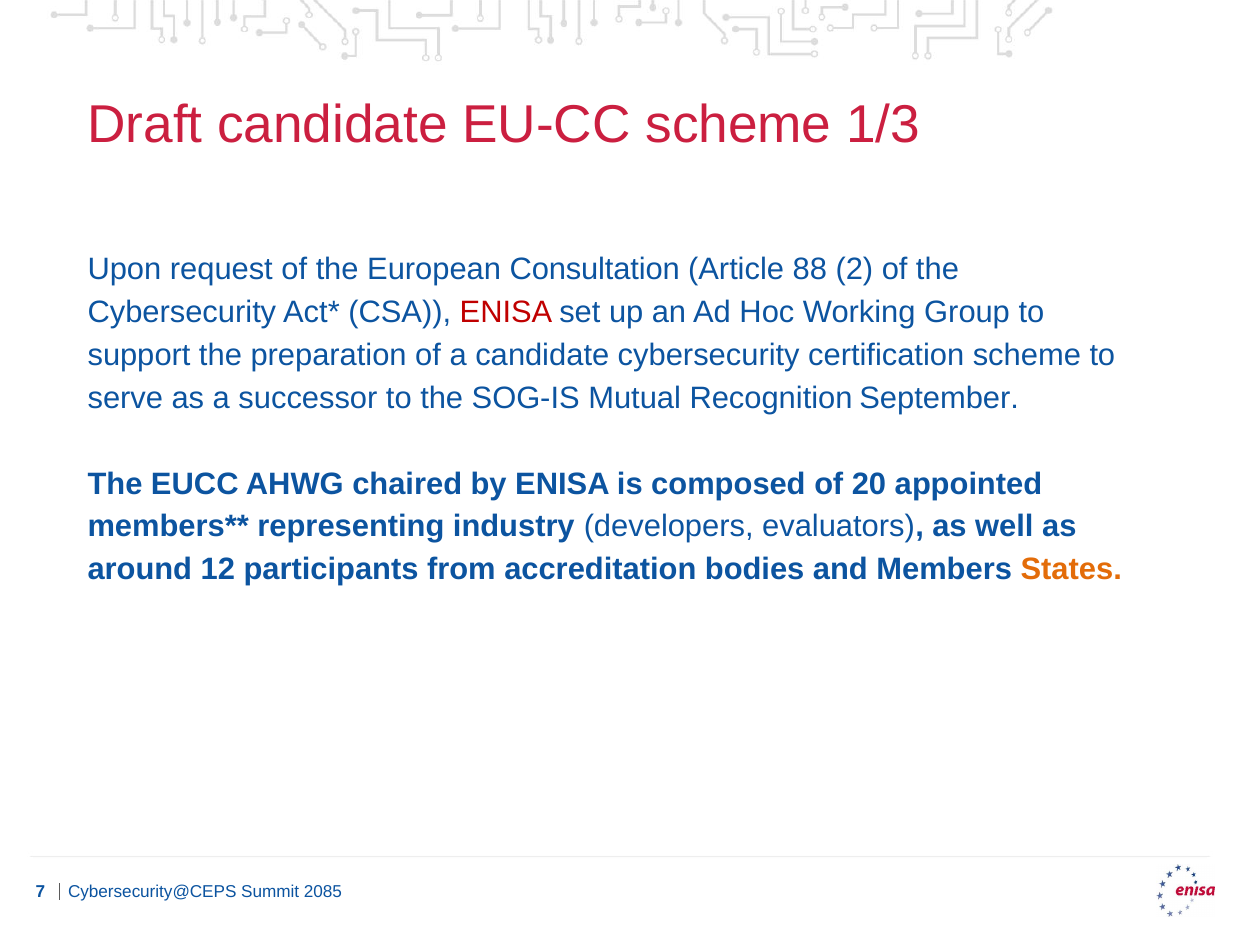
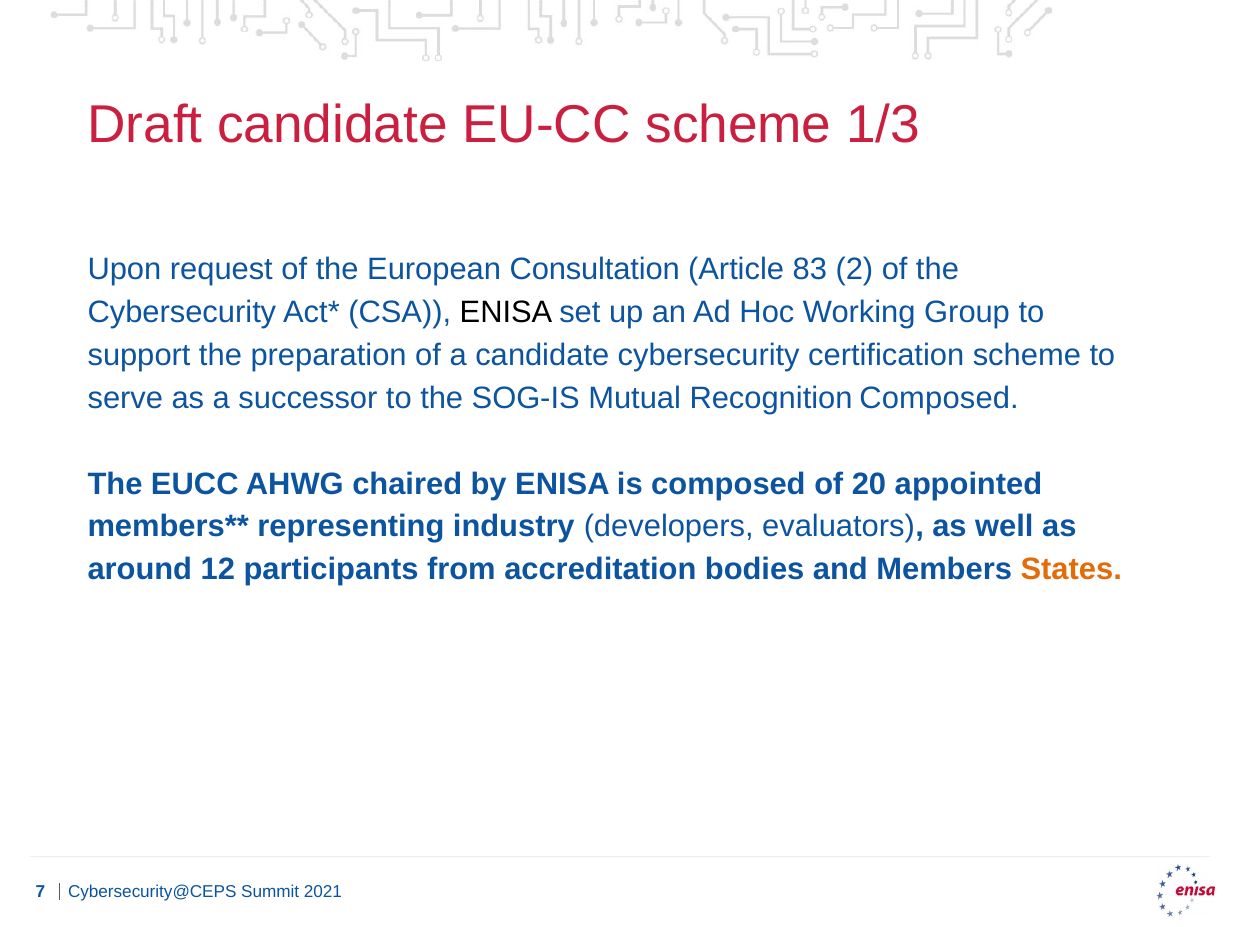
88: 88 -> 83
ENISA at (506, 312) colour: red -> black
Recognition September: September -> Composed
2085: 2085 -> 2021
